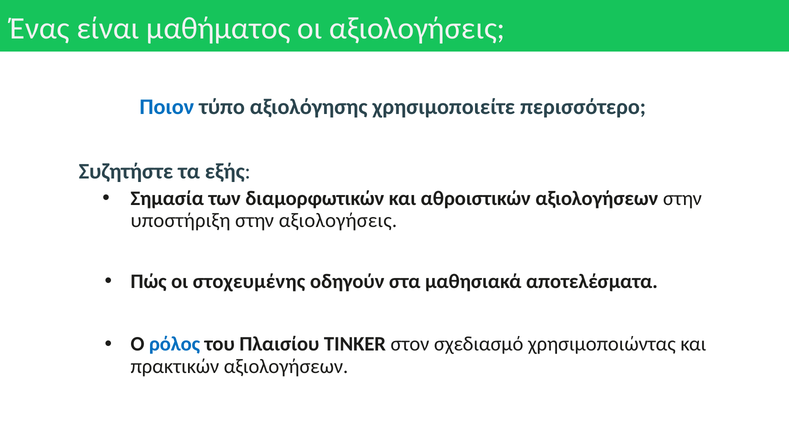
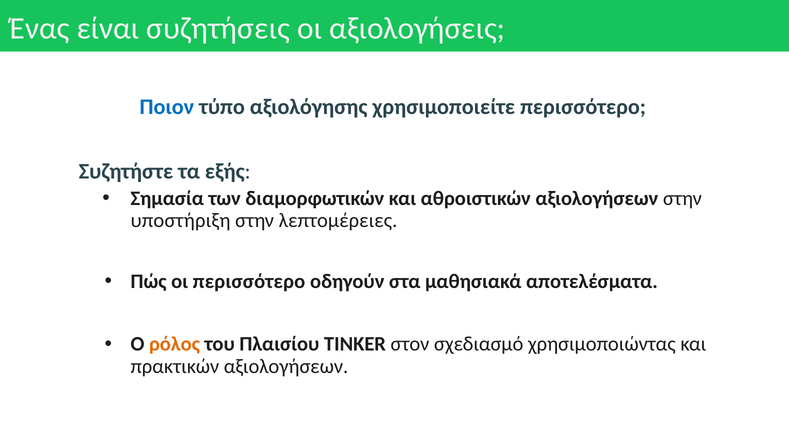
μαθήματος: μαθήματος -> συζητήσεις
στην αξιολογήσεις: αξιολογήσεις -> λεπτομέρειες
οι στοχευμένης: στοχευμένης -> περισσότερο
ρόλος colour: blue -> orange
